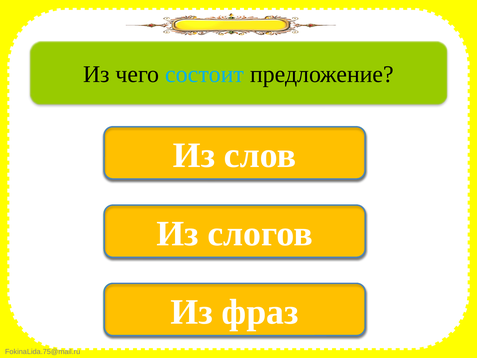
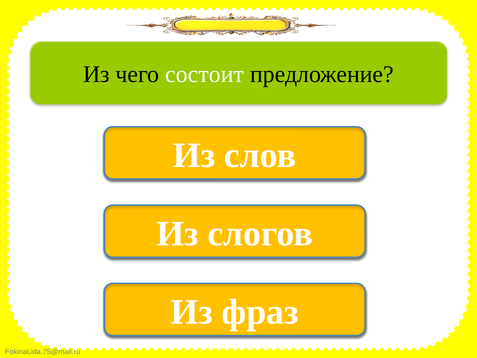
состоит colour: light blue -> white
